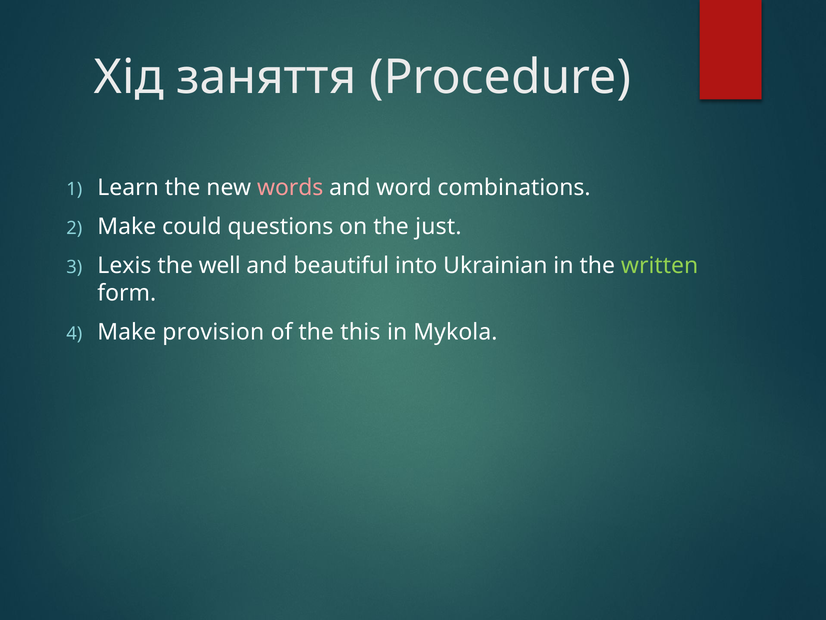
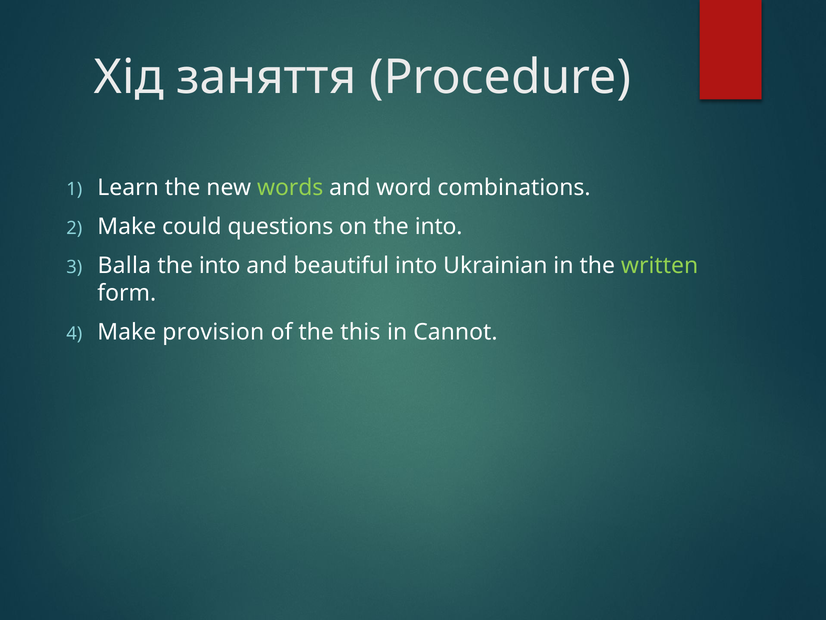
words colour: pink -> light green
on the just: just -> into
Lexis: Lexis -> Balla
well at (220, 265): well -> into
Mykola: Mykola -> Cannot
